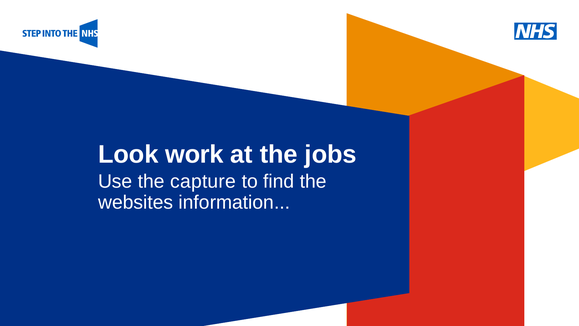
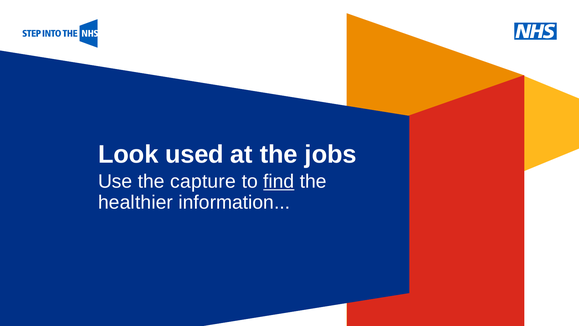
work: work -> used
find underline: none -> present
websites: websites -> healthier
